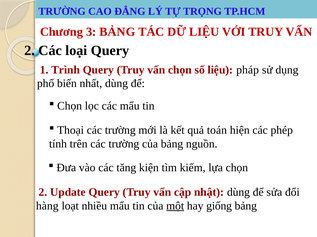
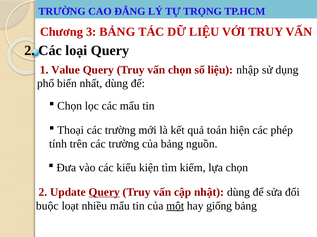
Trình: Trình -> Value
pháp: pháp -> nhập
tăng: tăng -> kiểu
Query at (104, 193) underline: none -> present
hàng: hàng -> buộc
